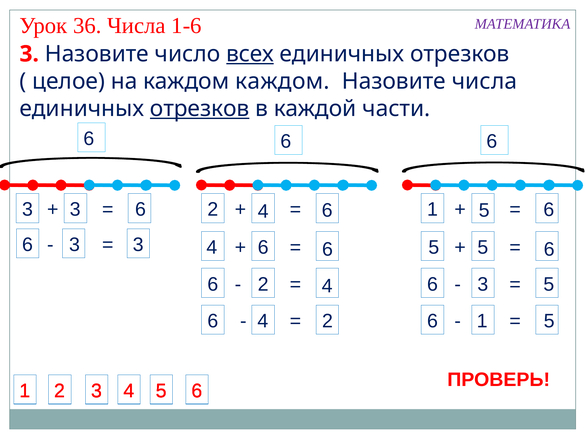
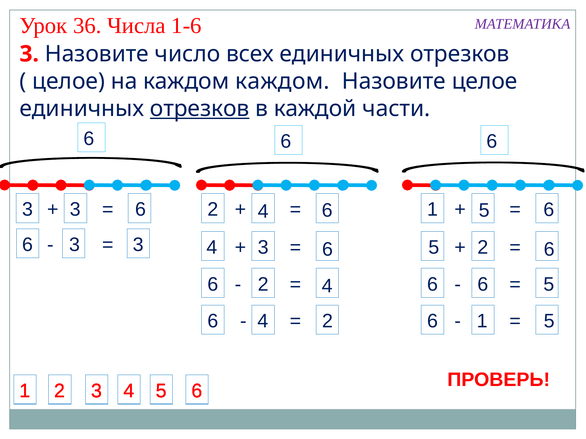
всех underline: present -> none
Назовите числа: числа -> целое
6 at (263, 248): 6 -> 3
5 at (483, 248): 5 -> 2
3 at (483, 285): 3 -> 6
